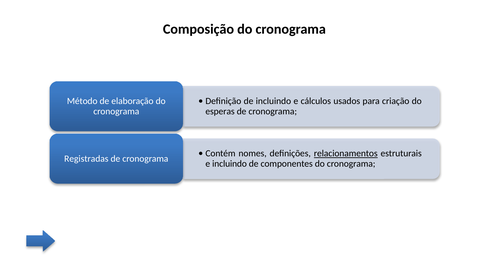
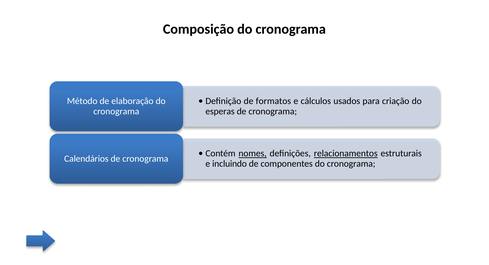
de incluindo: incluindo -> formatos
nomes underline: none -> present
Registradas: Registradas -> Calendários
